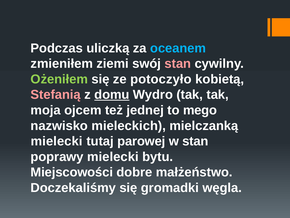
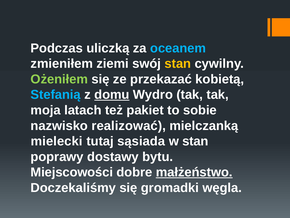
stan at (178, 64) colour: pink -> yellow
potoczyło: potoczyło -> przekazać
Stefanią colour: pink -> light blue
ojcem: ojcem -> latach
jednej: jednej -> pakiet
mego: mego -> sobie
mieleckich: mieleckich -> realizować
parowej: parowej -> sąsiada
poprawy mielecki: mielecki -> dostawy
małżeństwo underline: none -> present
